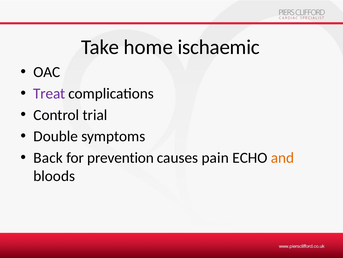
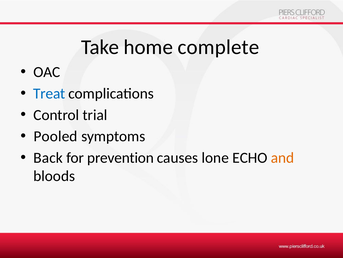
ischaemic: ischaemic -> complete
Treat colour: purple -> blue
Double: Double -> Pooled
pain: pain -> lone
